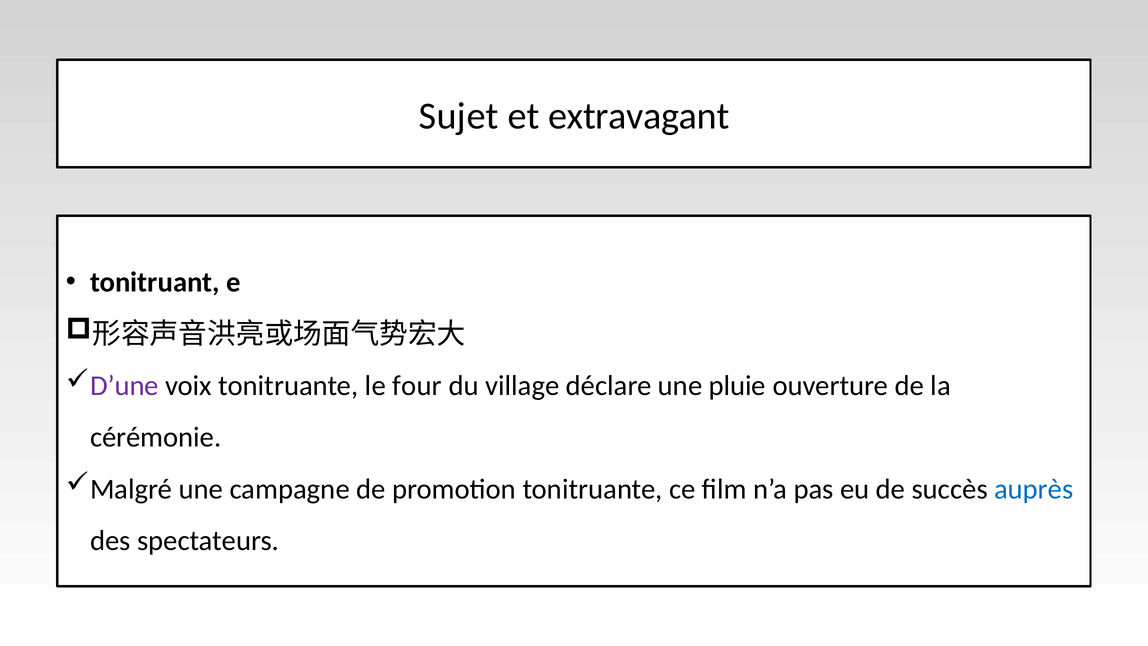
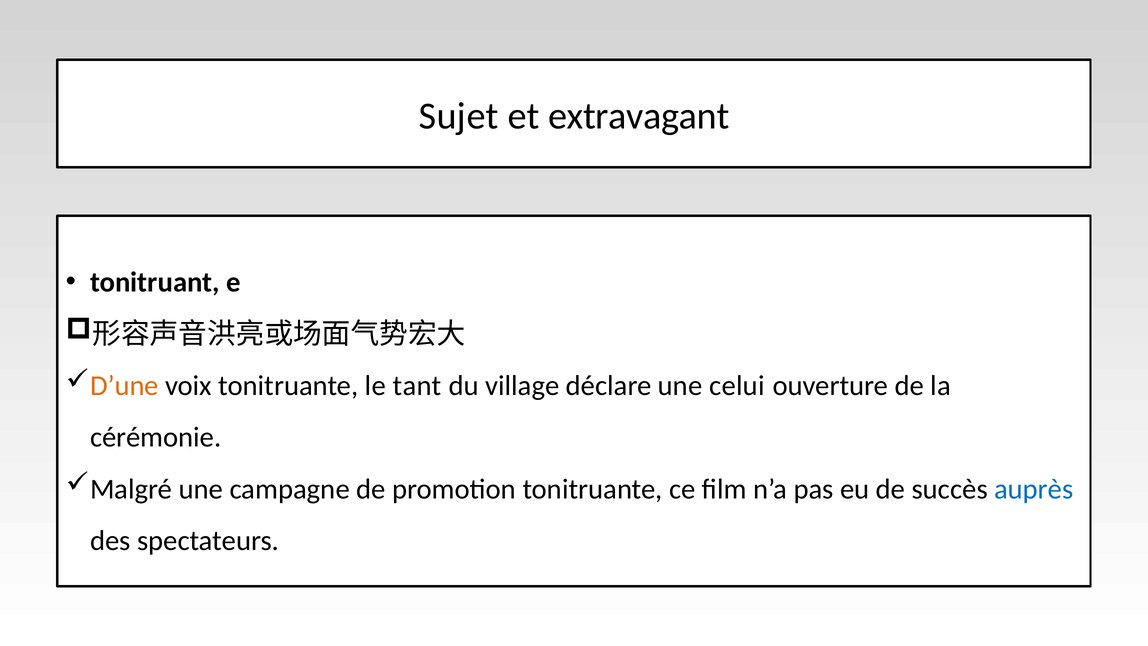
D’une colour: purple -> orange
four: four -> tant
pluie: pluie -> celui
